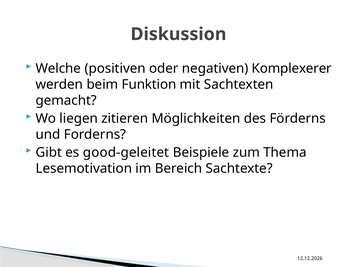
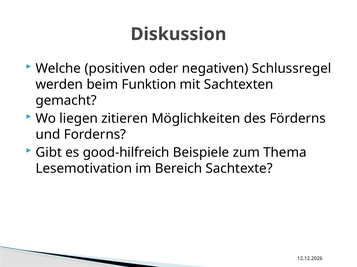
Komplexerer: Komplexerer -> Schlussregel
good-geleitet: good-geleitet -> good-hilfreich
